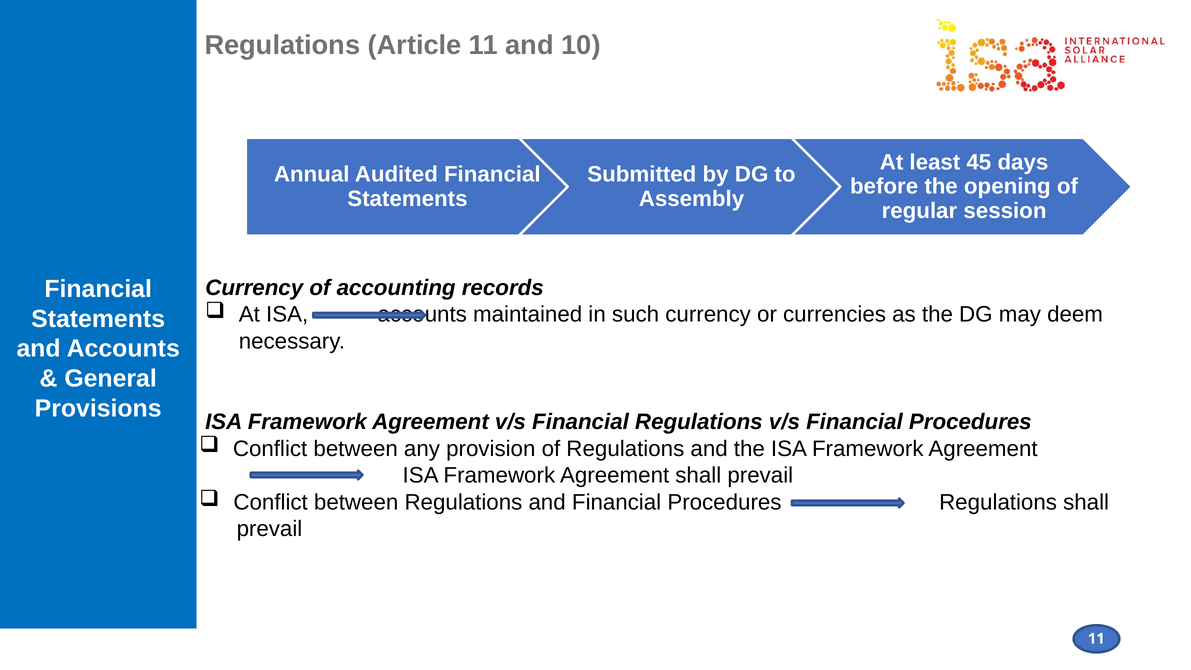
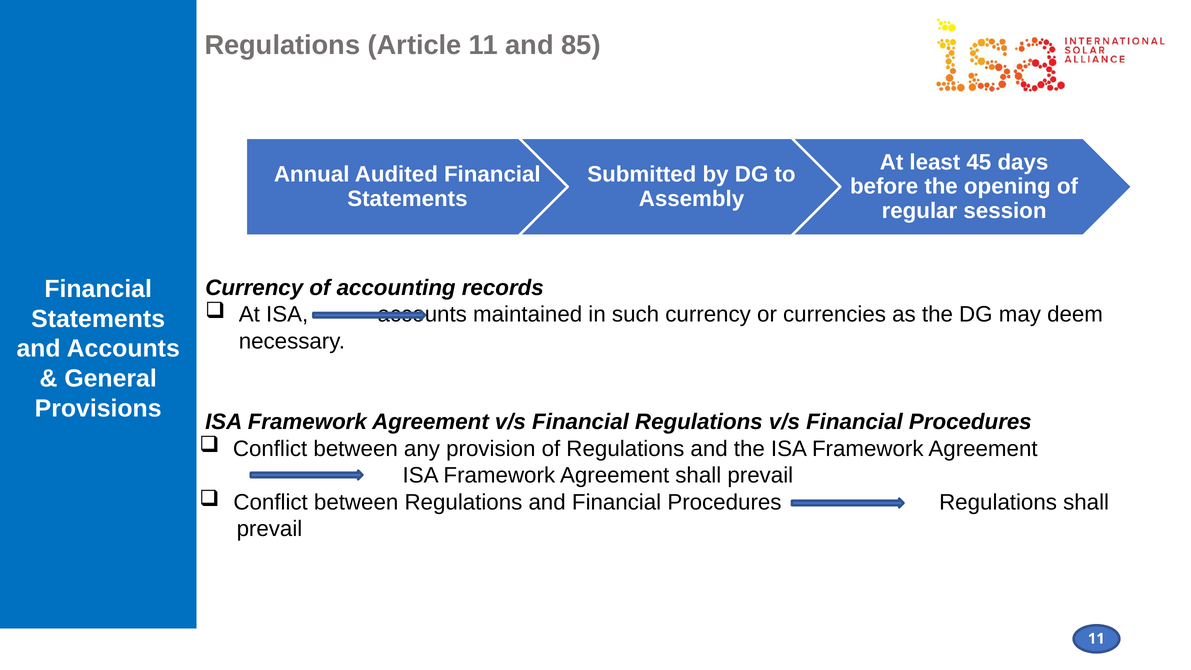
10: 10 -> 85
